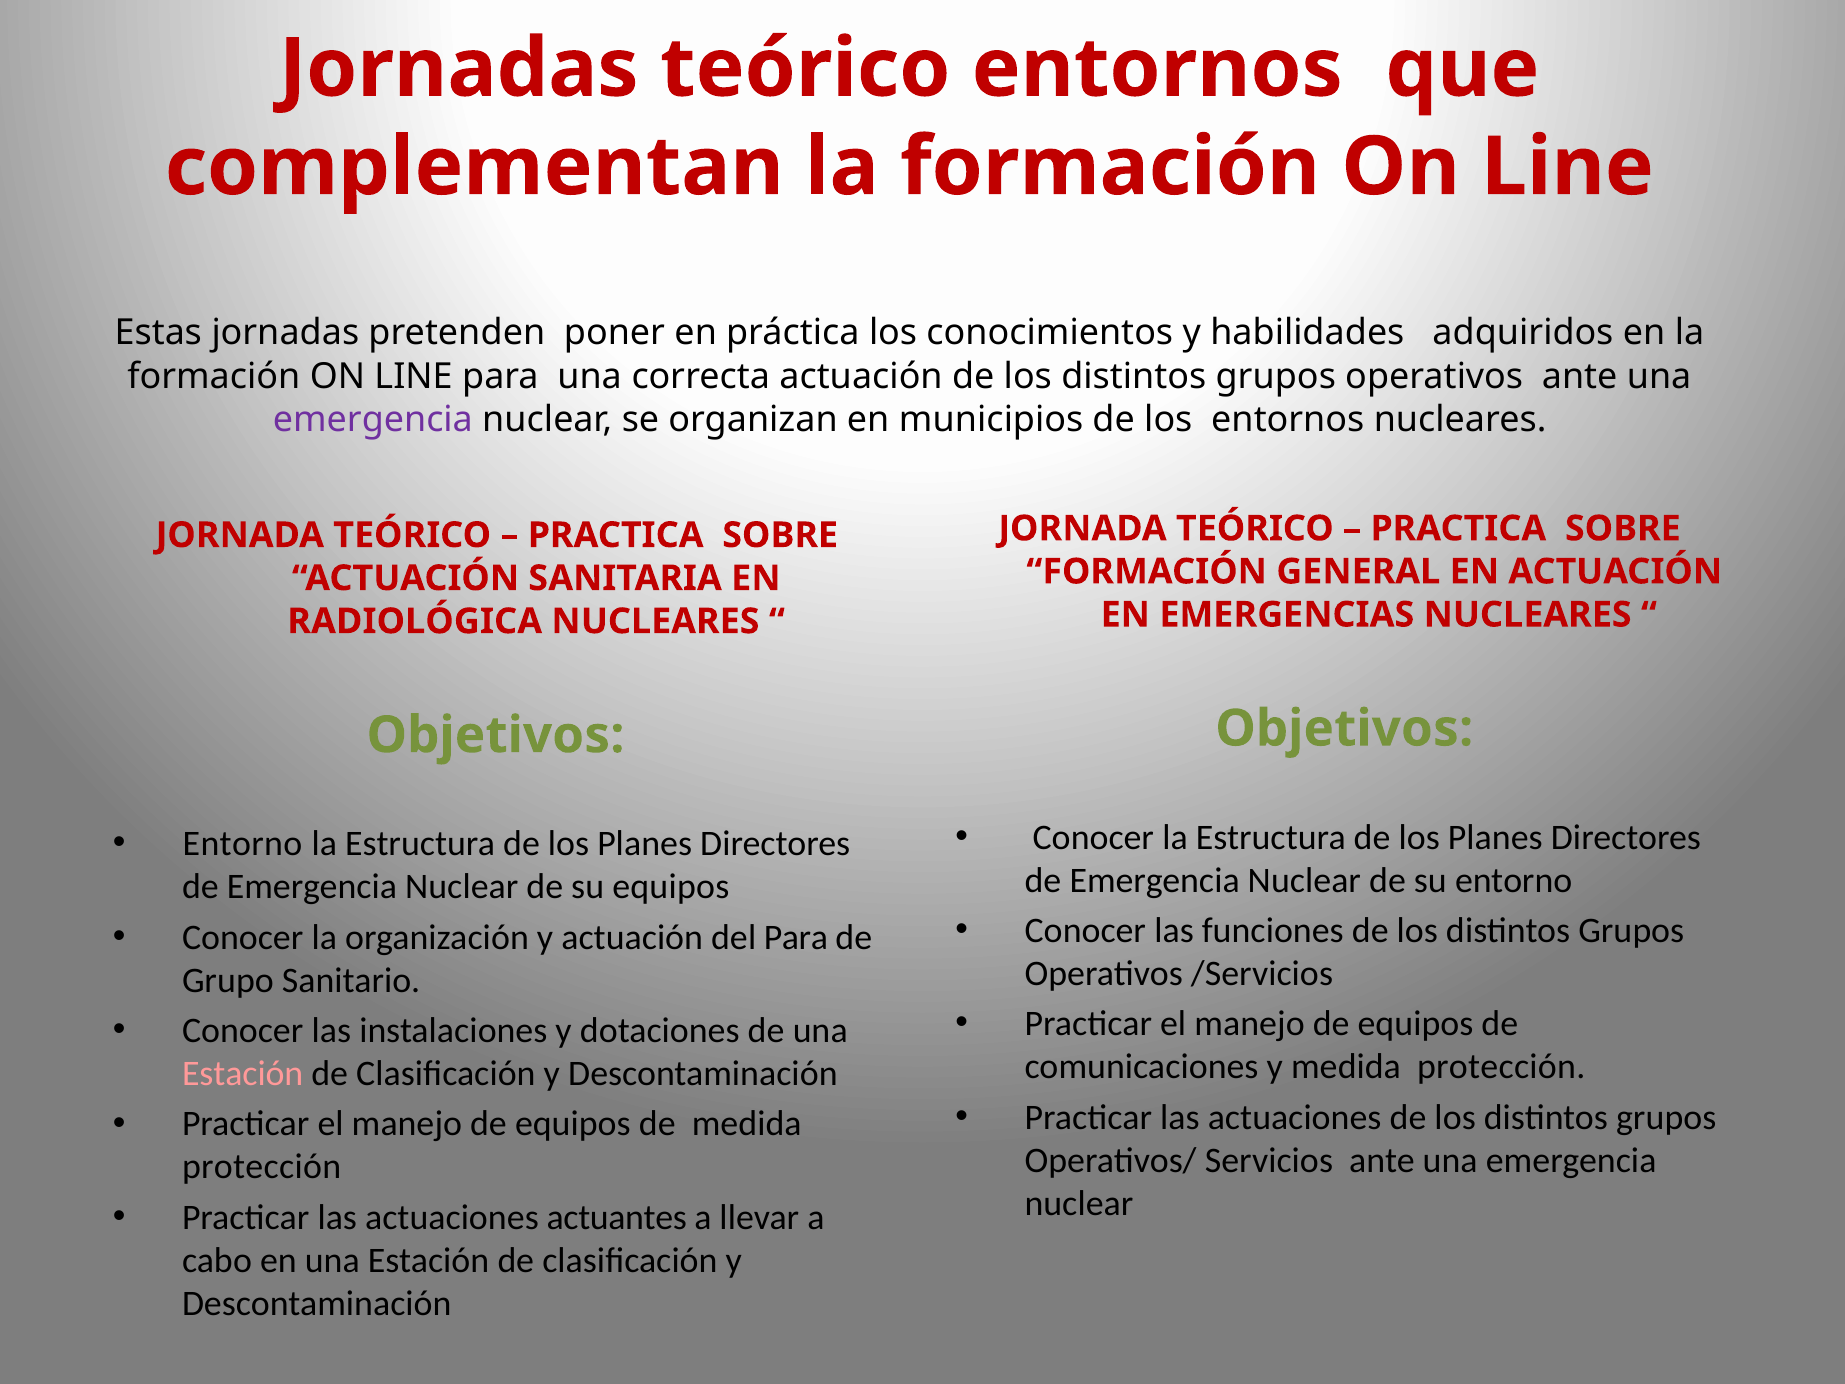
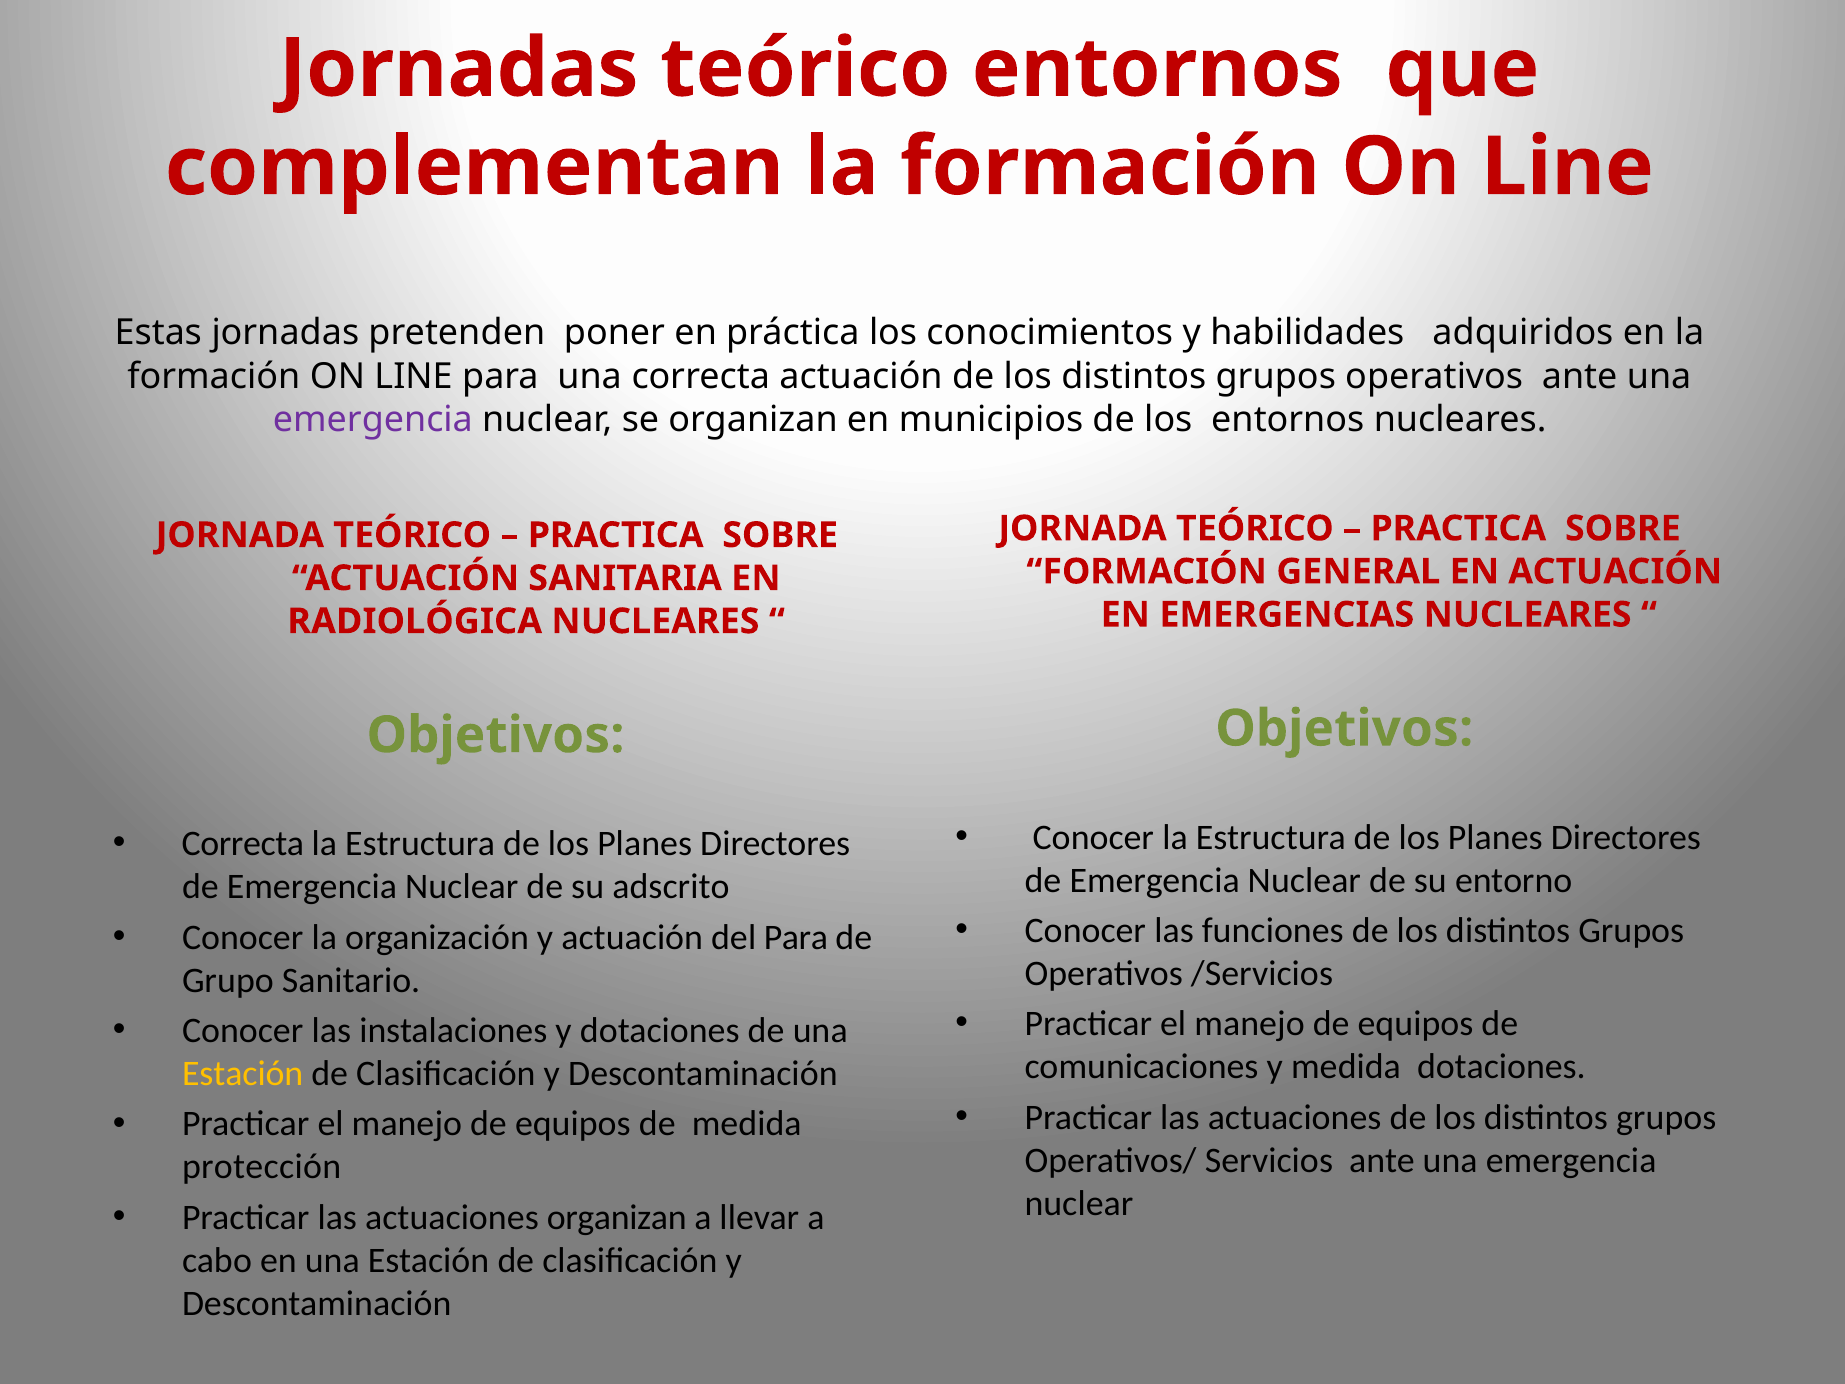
Entorno at (242, 844): Entorno -> Correcta
su equipos: equipos -> adscrito
y medida protección: protección -> dotaciones
Estación at (243, 1074) colour: pink -> yellow
actuaciones actuantes: actuantes -> organizan
